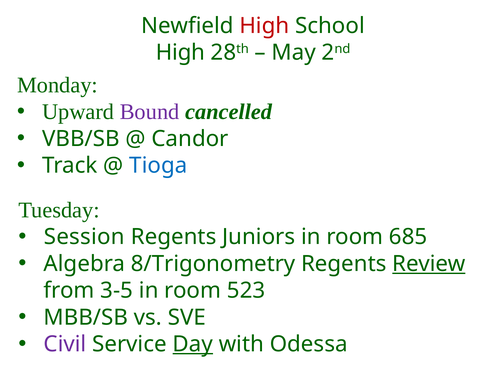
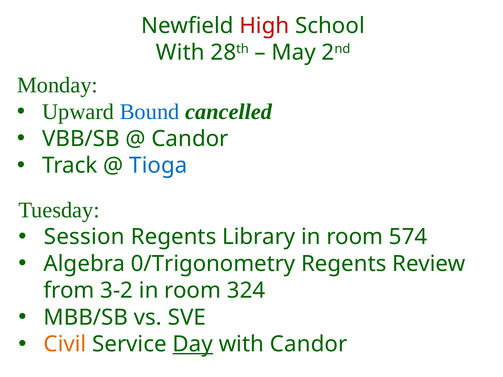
High at (180, 53): High -> With
Bound colour: purple -> blue
Juniors: Juniors -> Library
685: 685 -> 574
8/Trigonometry: 8/Trigonometry -> 0/Trigonometry
Review underline: present -> none
3-5: 3-5 -> 3-2
523: 523 -> 324
Civil colour: purple -> orange
with Odessa: Odessa -> Candor
